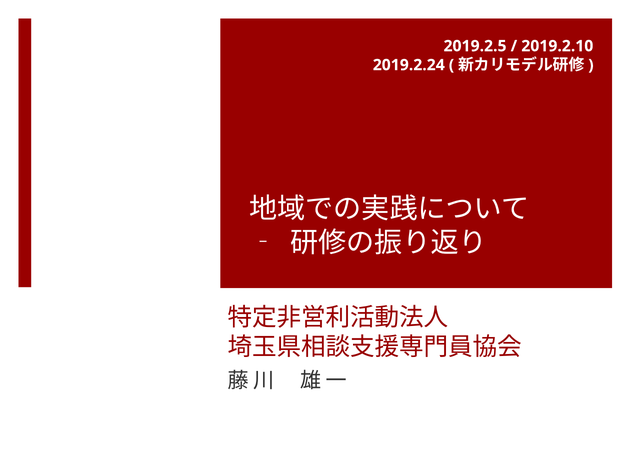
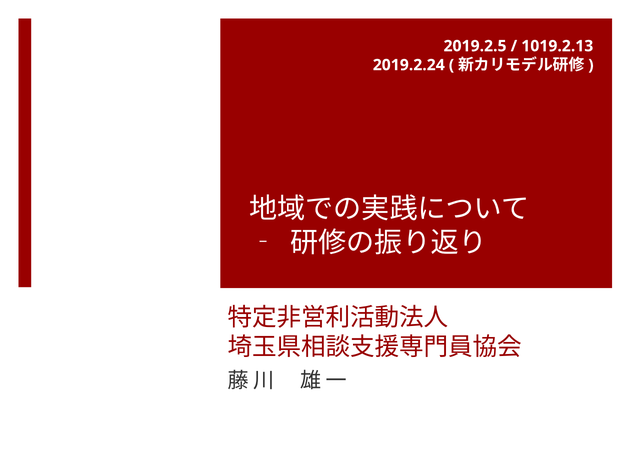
2019.2.10: 2019.2.10 -> 1019.2.13
